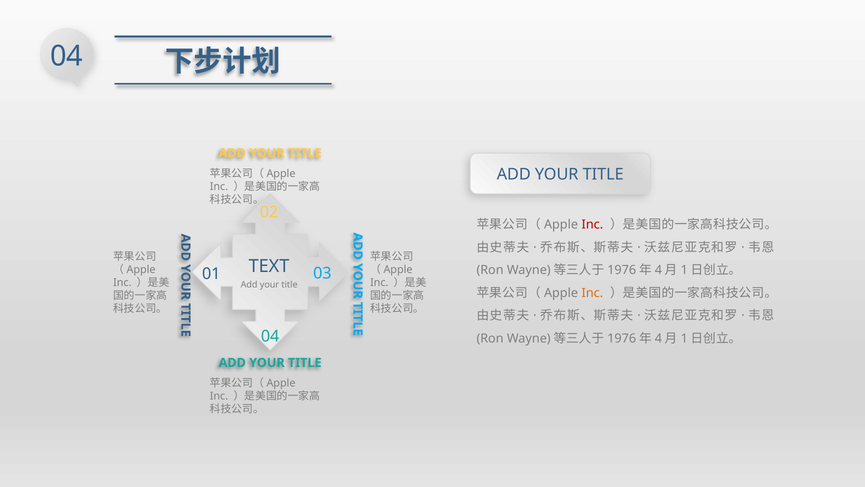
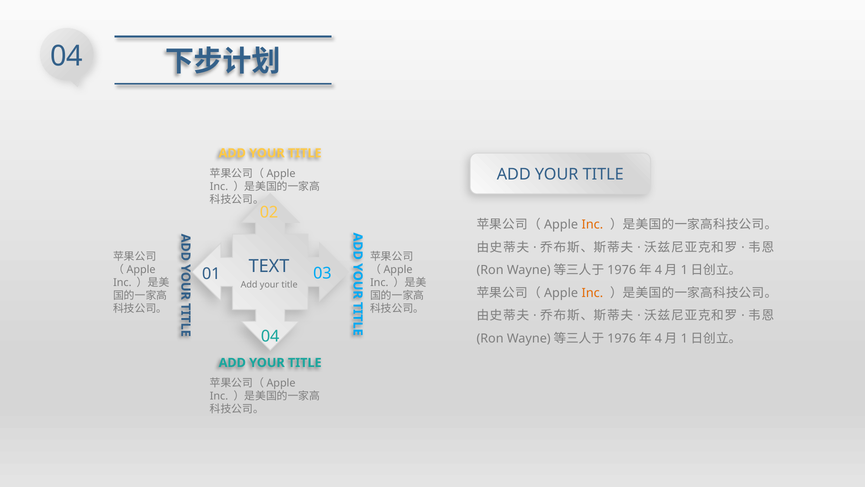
Inc at (592, 225) colour: red -> orange
